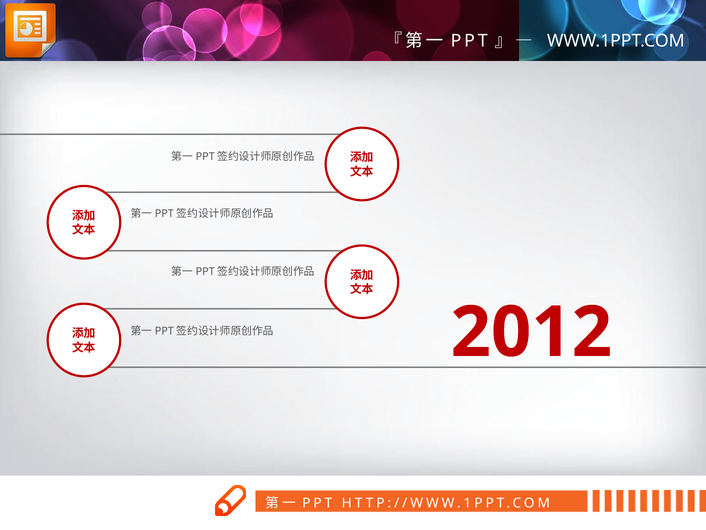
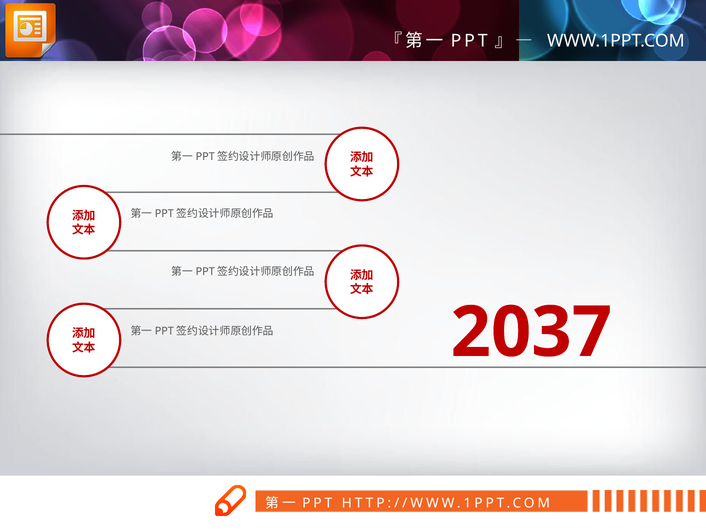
2012: 2012 -> 2037
